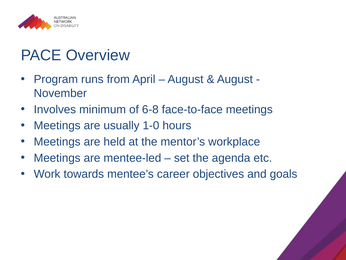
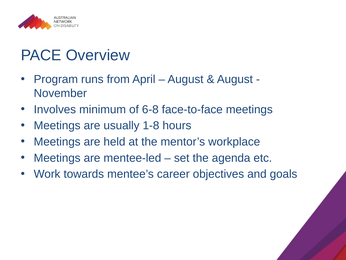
1-0: 1-0 -> 1-8
